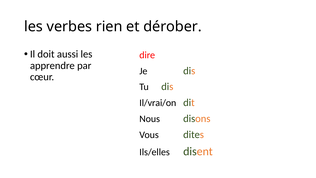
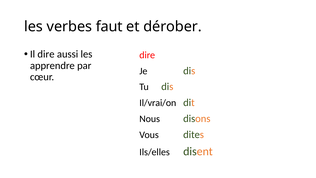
rien: rien -> faut
Il doit: doit -> dire
